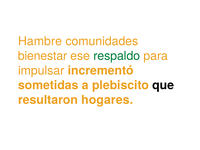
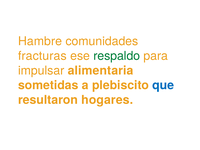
bienestar: bienestar -> fracturas
incrementó: incrementó -> alimentaria
que colour: black -> blue
